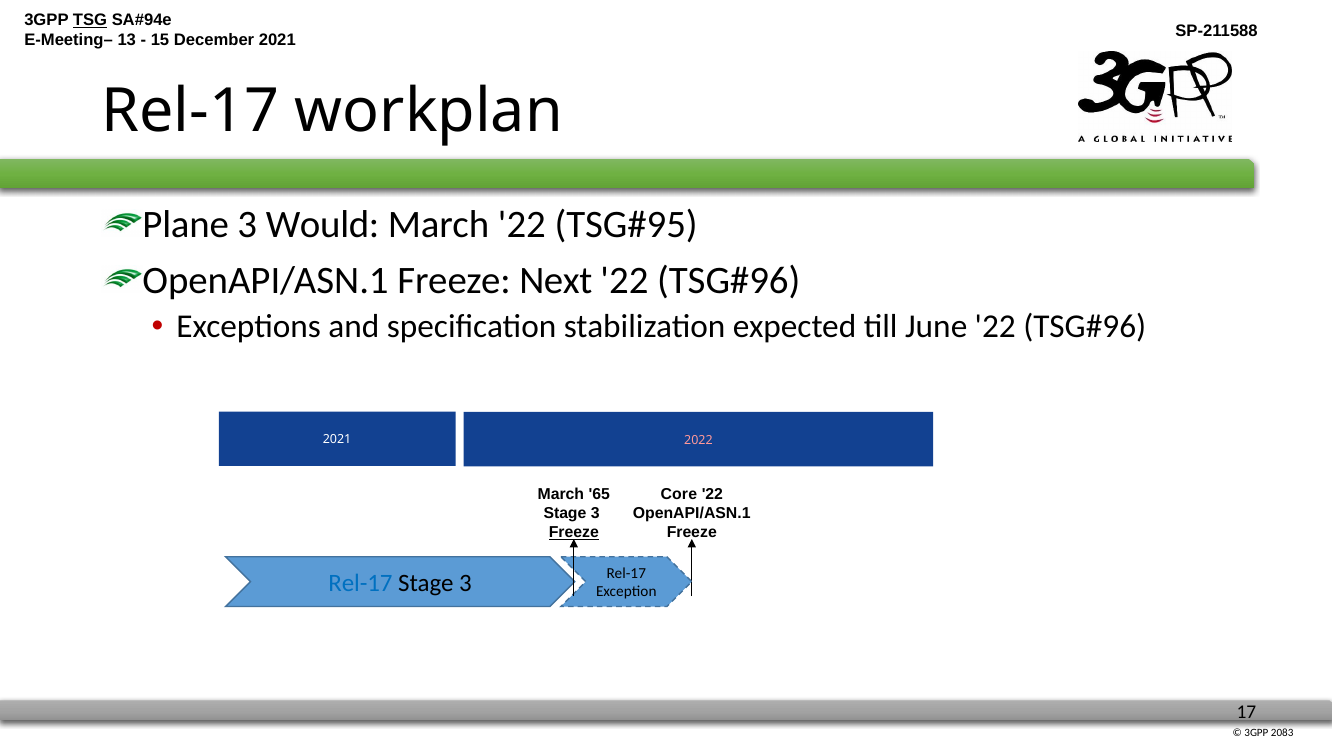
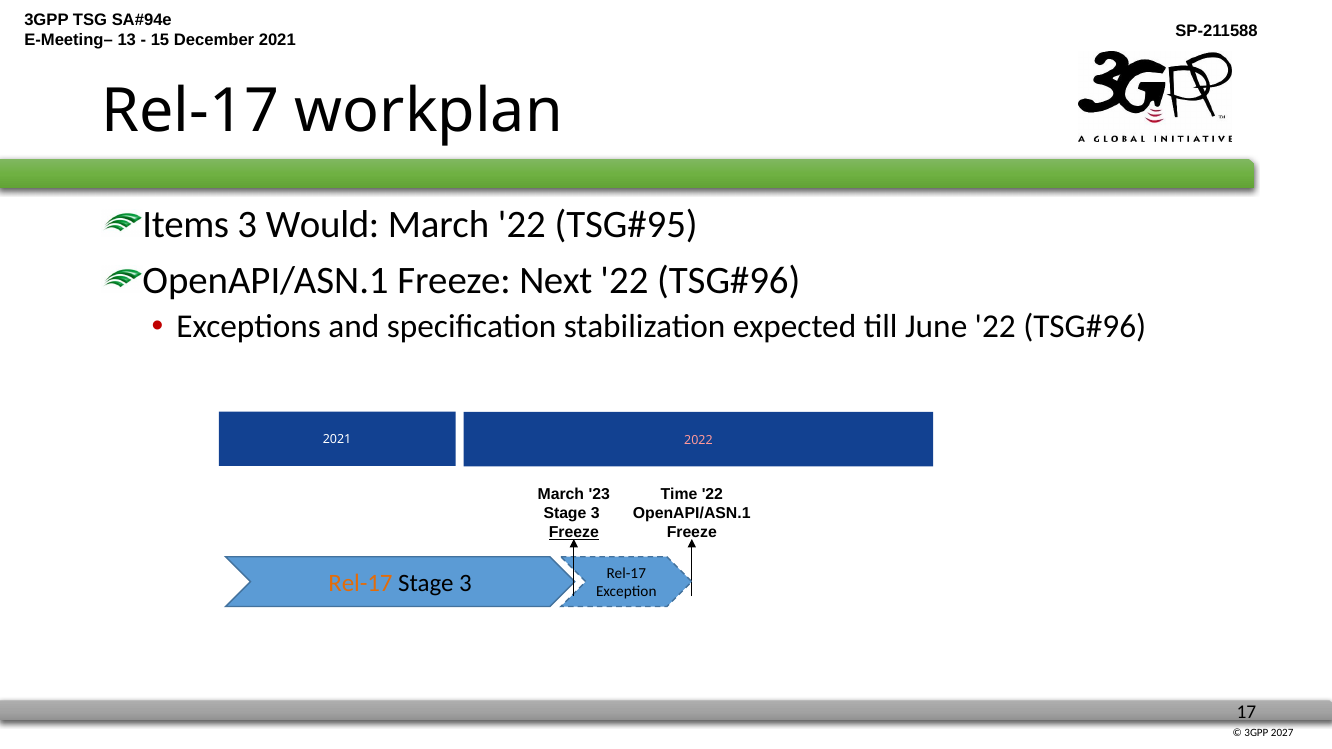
TSG underline: present -> none
Plane: Plane -> Items
65: 65 -> 23
Core: Core -> Time
Rel-17 at (360, 584) colour: blue -> orange
2083: 2083 -> 2027
